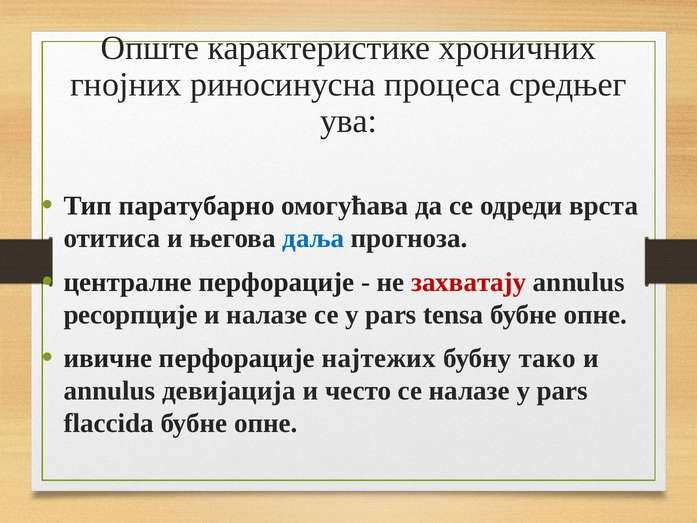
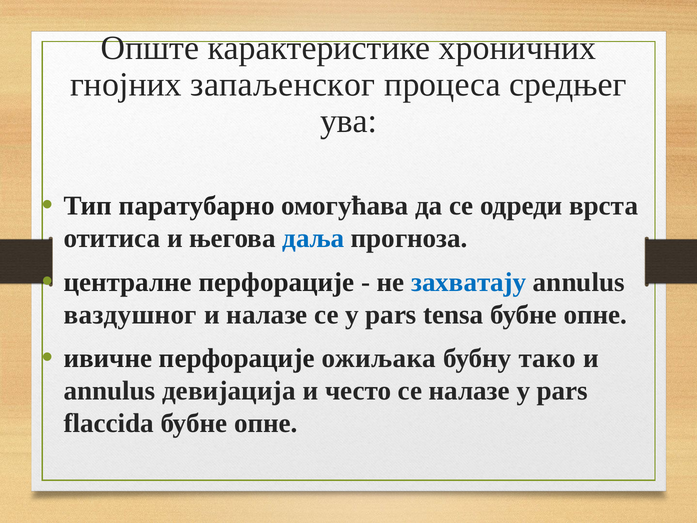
риносинусна: риносинусна -> запаљенског
захватају colour: red -> blue
ресорпције: ресорпције -> ваздушног
најтежих: најтежих -> ожиљака
